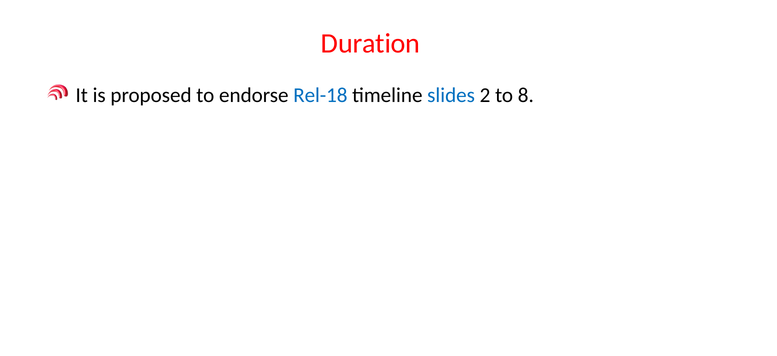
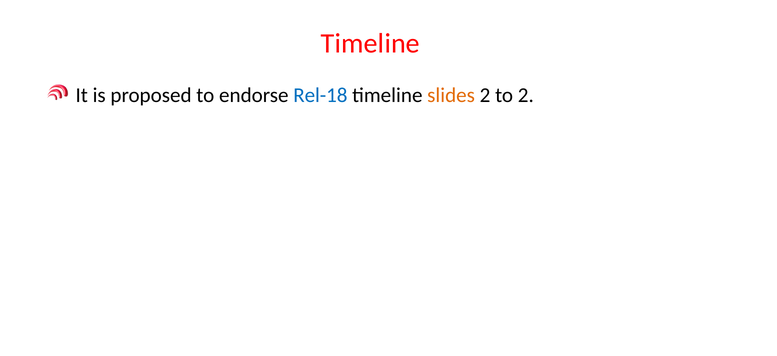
Duration at (371, 43): Duration -> Timeline
slides colour: blue -> orange
to 8: 8 -> 2
